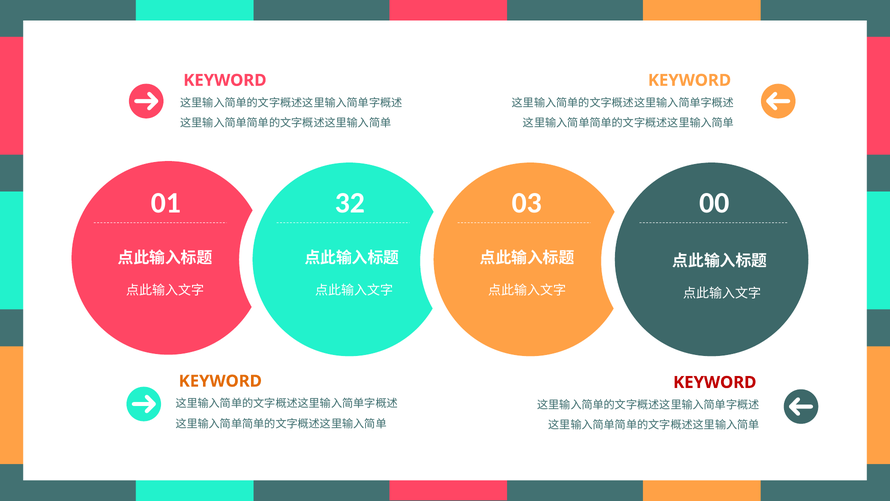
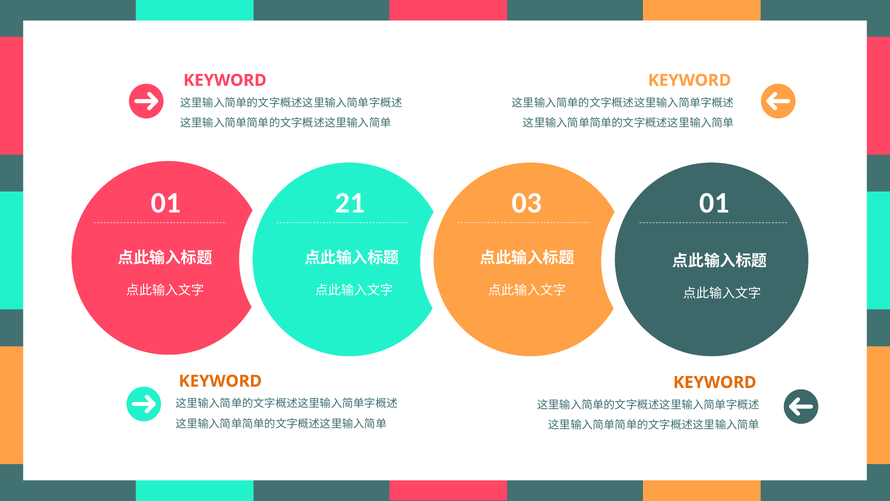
32: 32 -> 21
03 00: 00 -> 01
KEYWORD at (715, 382) colour: red -> orange
